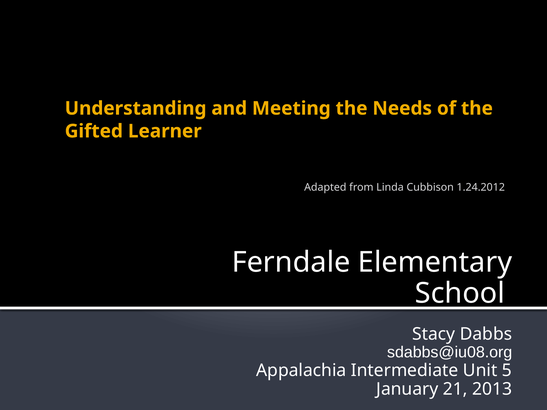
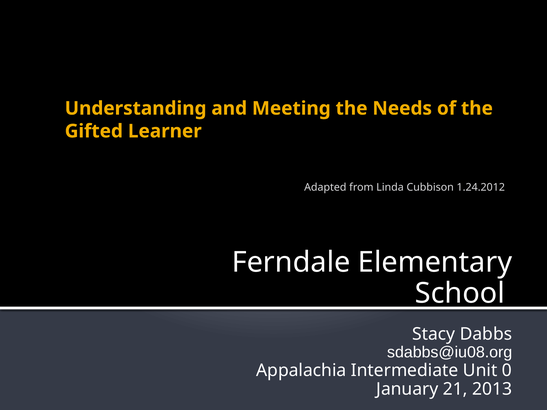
5: 5 -> 0
